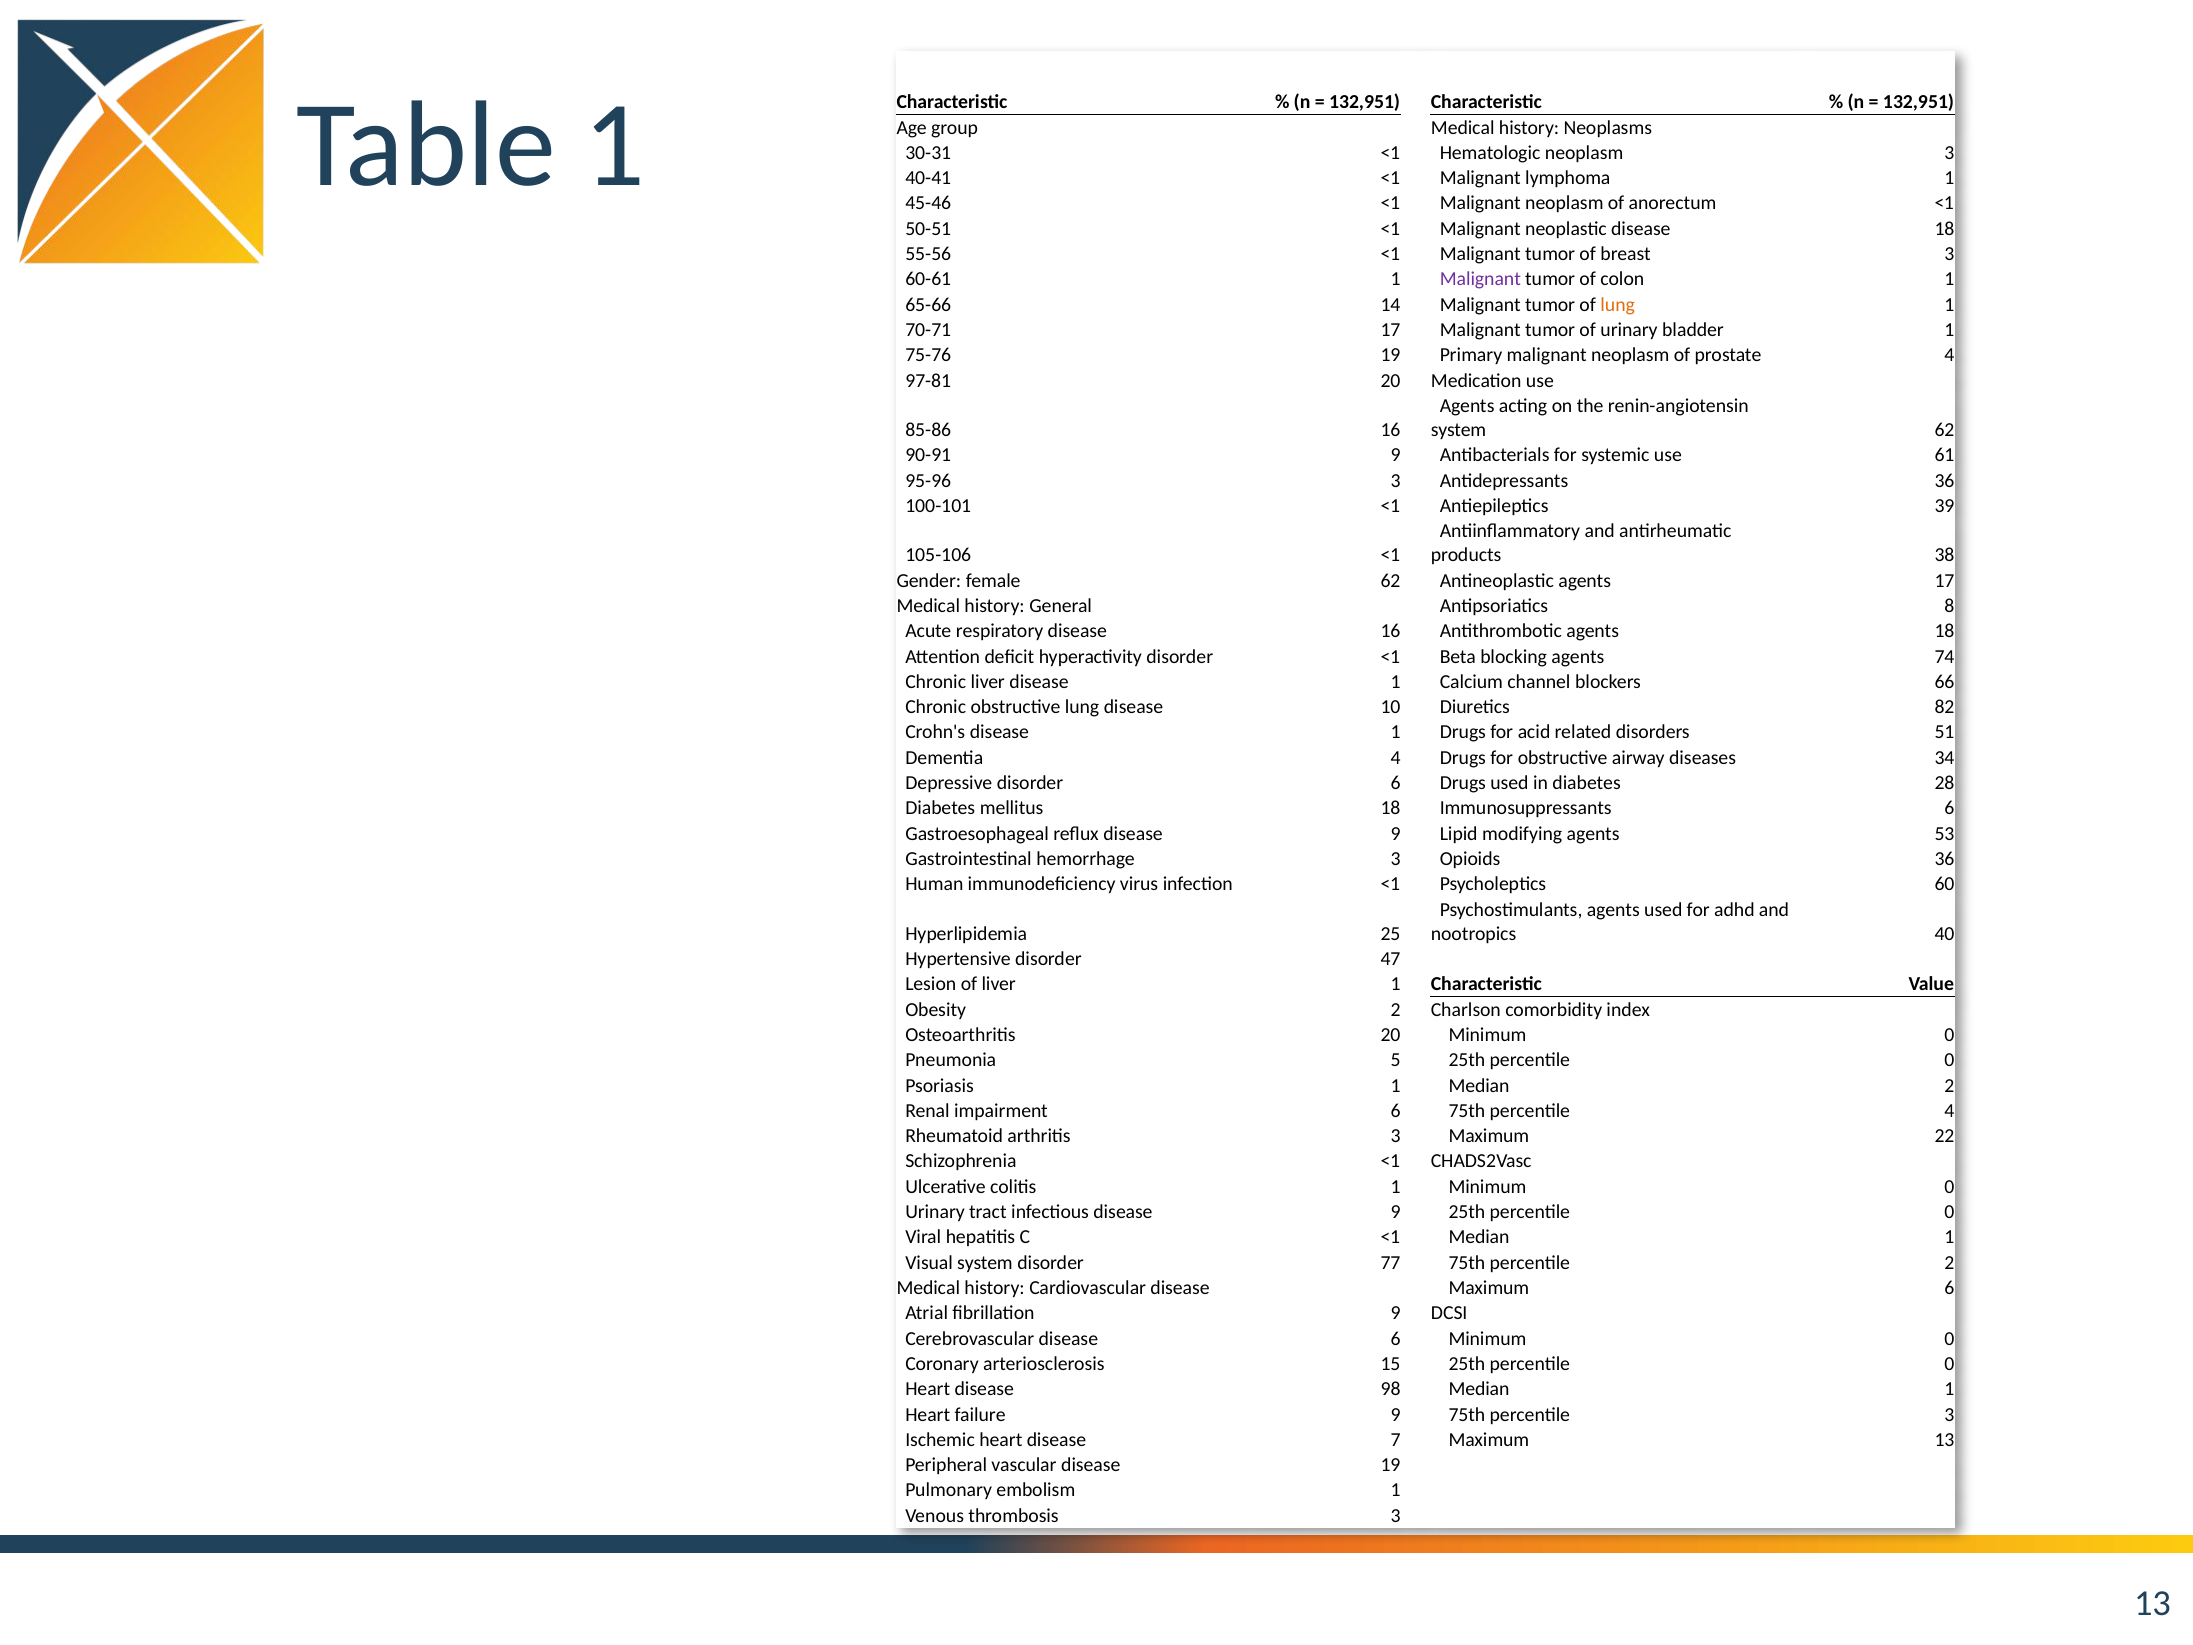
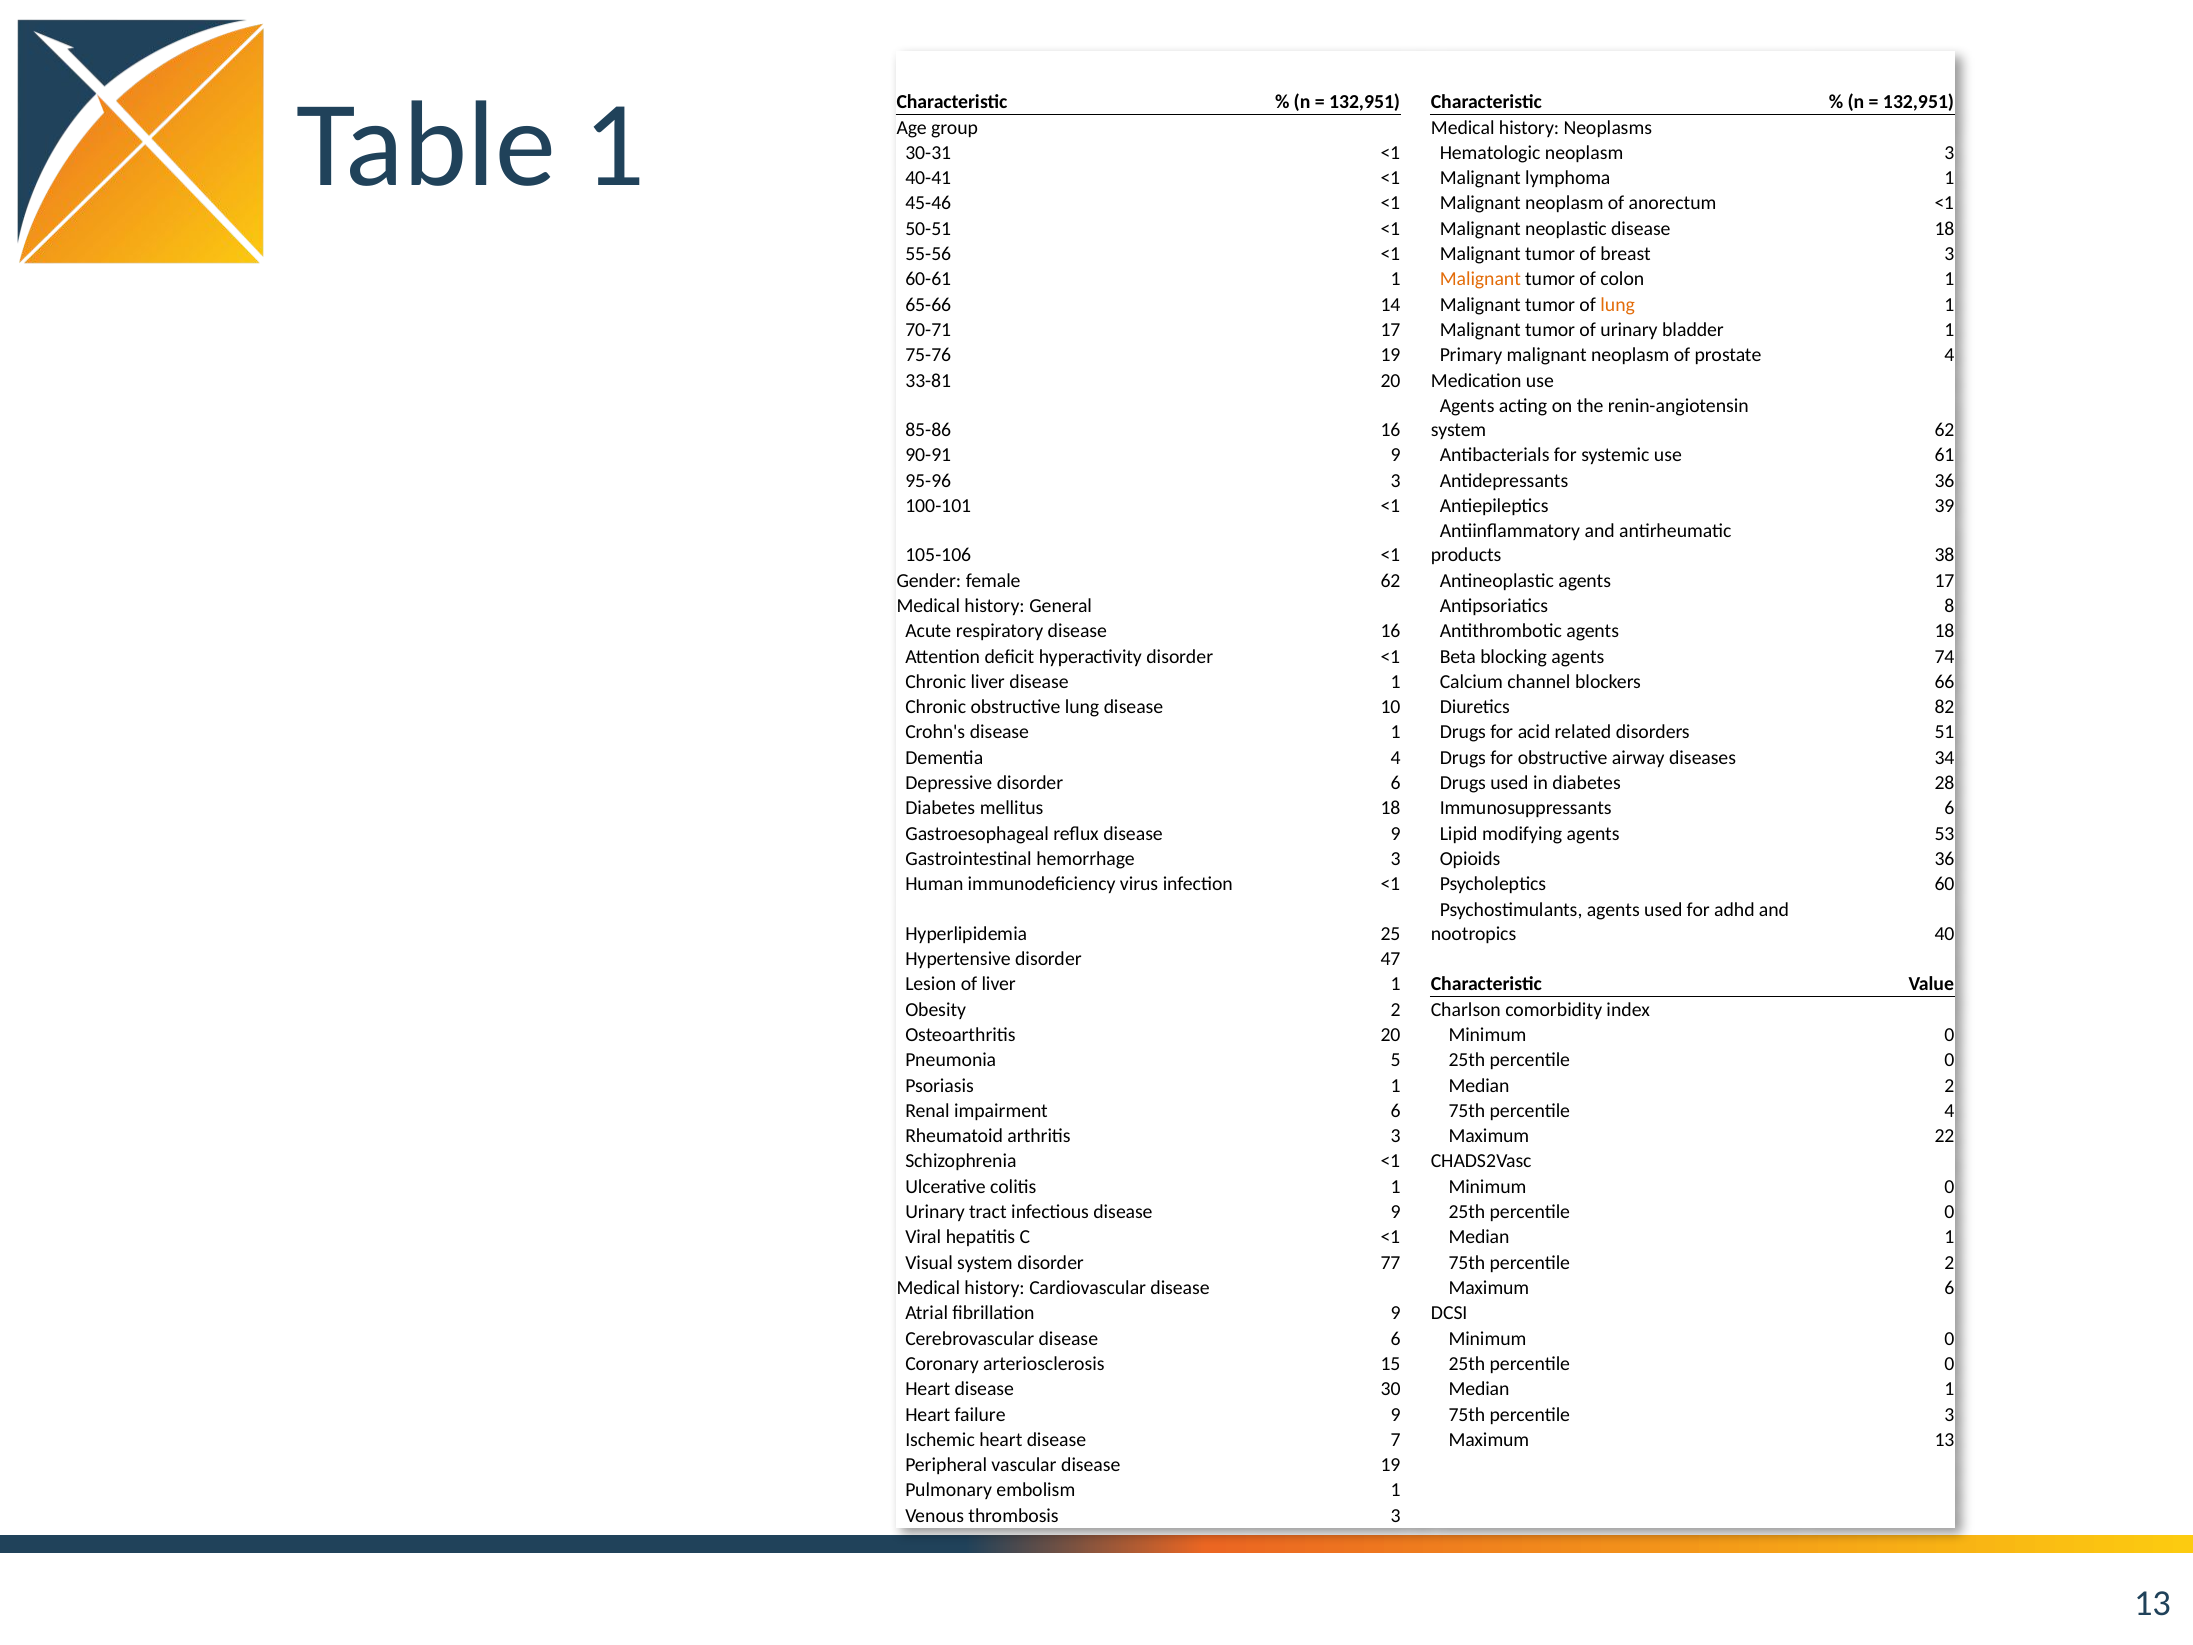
Malignant at (1480, 279) colour: purple -> orange
97-81: 97-81 -> 33-81
98: 98 -> 30
